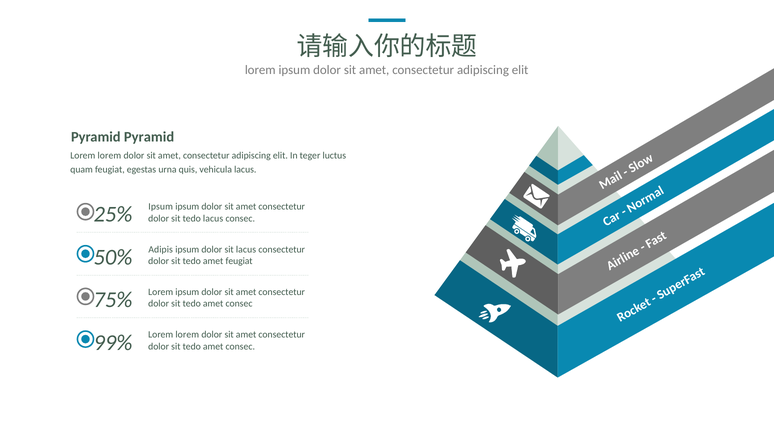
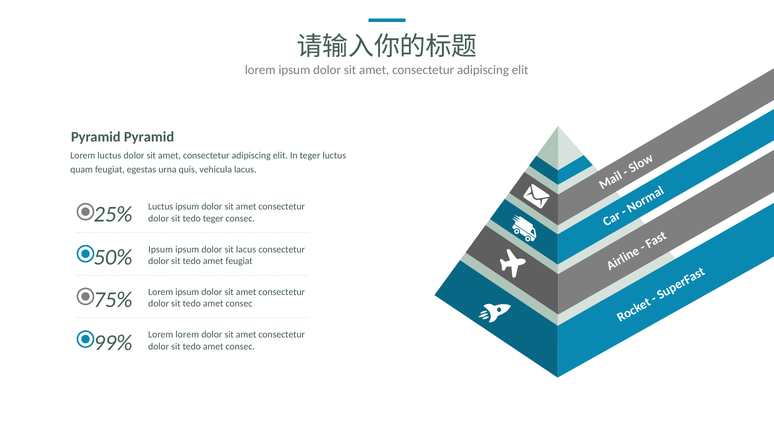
lorem at (109, 155): lorem -> luctus
Ipsum at (161, 206): Ipsum -> Luctus
tedo lacus: lacus -> teger
Adipis at (161, 249): Adipis -> Ipsum
